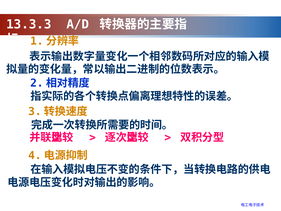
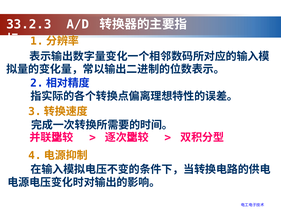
13.3.3: 13.3.3 -> 33.2.3
